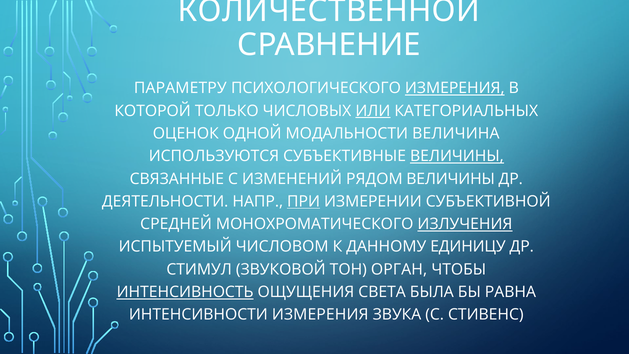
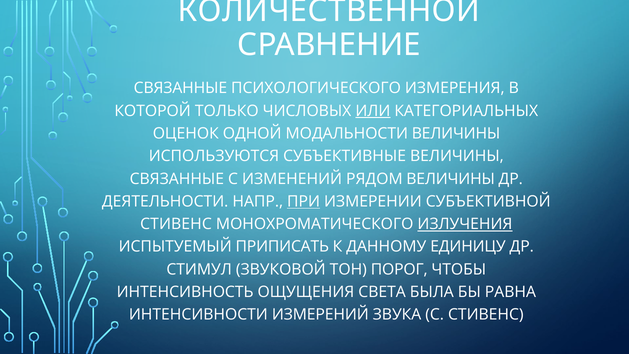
ПАРАМЕТРУ at (180, 88): ПАРАМЕТРУ -> СВЯЗАННЫЕ
ИЗМЕРЕНИЯ at (455, 88) underline: present -> none
МОДАЛЬНОСТИ ВЕЛИЧИНА: ВЕЛИЧИНА -> ВЕЛИЧИНЫ
ВЕЛИЧИНЫ at (457, 156) underline: present -> none
СРЕДНЕЙ at (176, 224): СРЕДНЕЙ -> СТИВЕНС
ЧИСЛОВОМ: ЧИСЛОВОМ -> ПРИПИСАТЬ
ОРГАН: ОРГАН -> ПОРОГ
ИНТЕНСИВНОСТЬ underline: present -> none
ИНТЕНСИВНОСТИ ИЗМЕРЕНИЯ: ИЗМЕРЕНИЯ -> ИЗМЕРЕНИЙ
